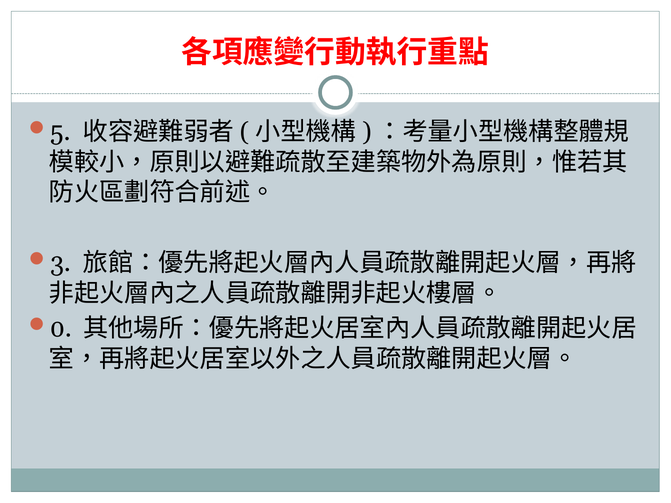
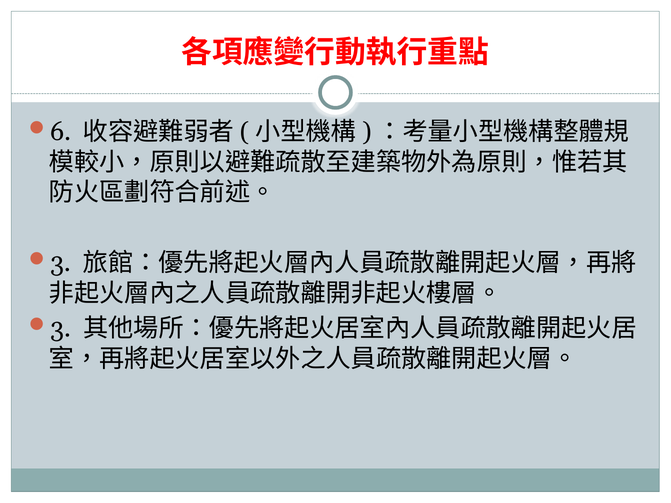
5: 5 -> 6
0 at (61, 329): 0 -> 3
